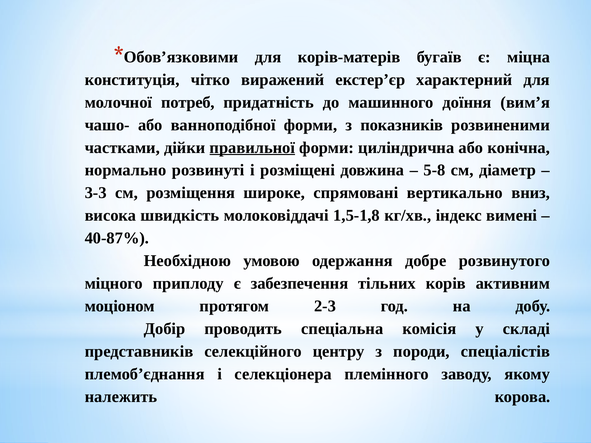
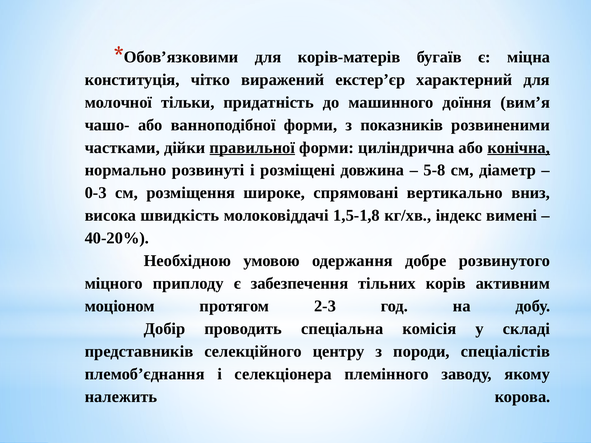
потреб: потреб -> тільки
конічна underline: none -> present
3-3: 3-3 -> 0-3
40-87%: 40-87% -> 40-20%
